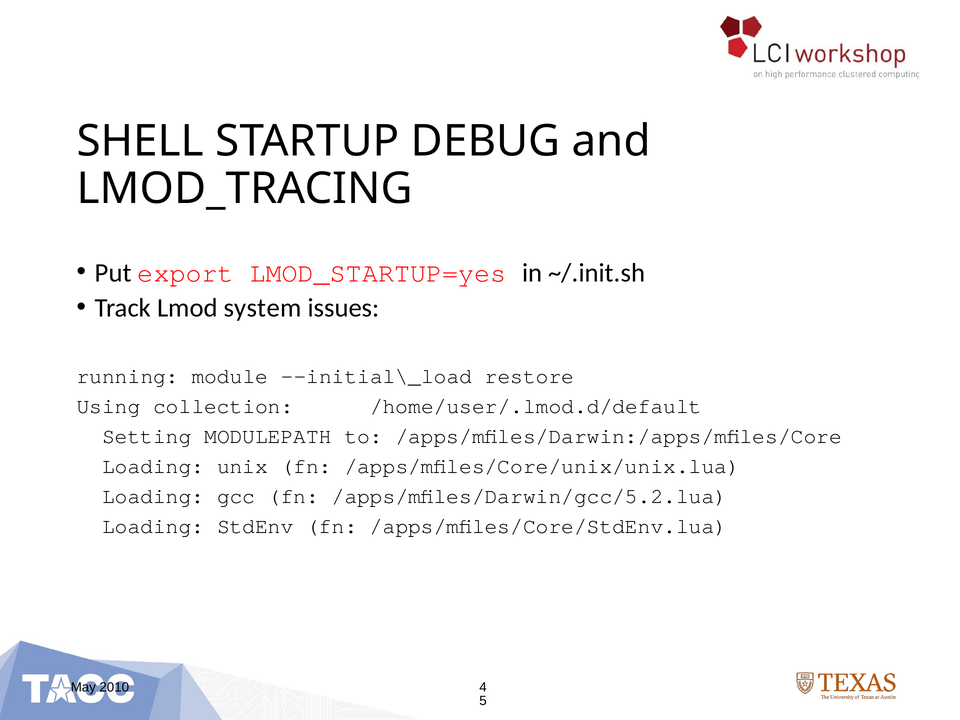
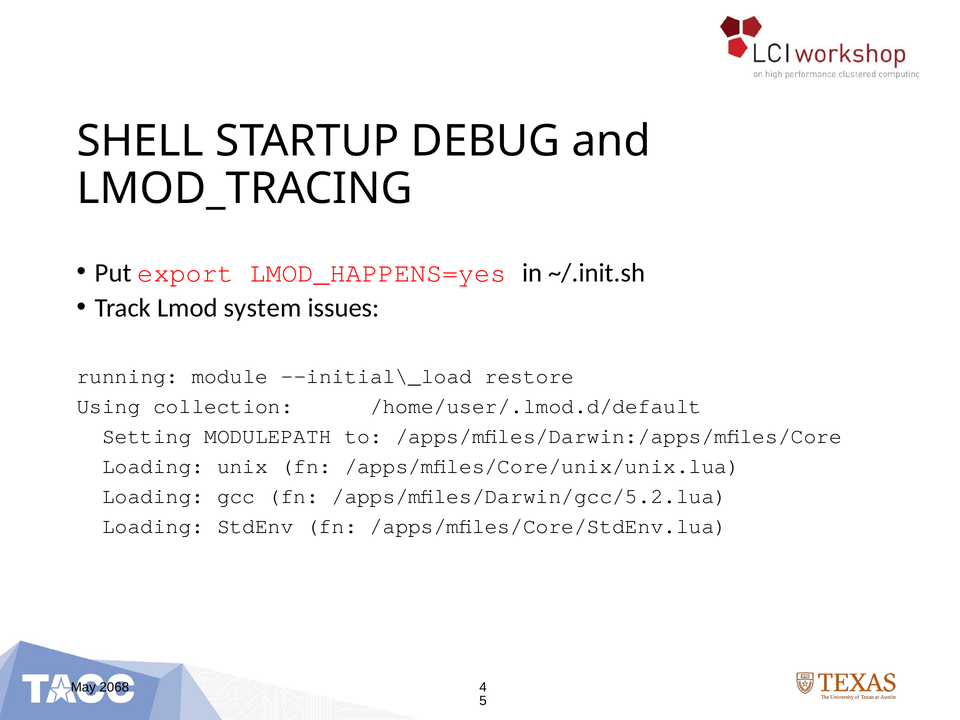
LMOD_STARTUP=yes: LMOD_STARTUP=yes -> LMOD_HAPPENS=yes
2010: 2010 -> 2068
